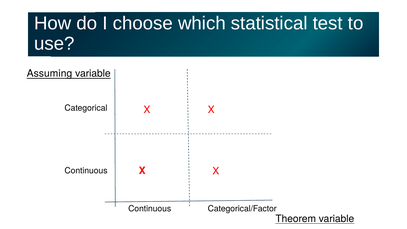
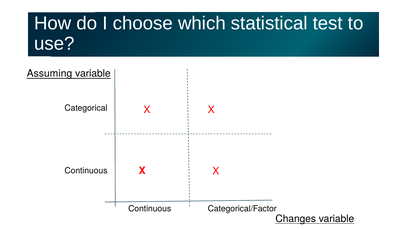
Theorem: Theorem -> Changes
